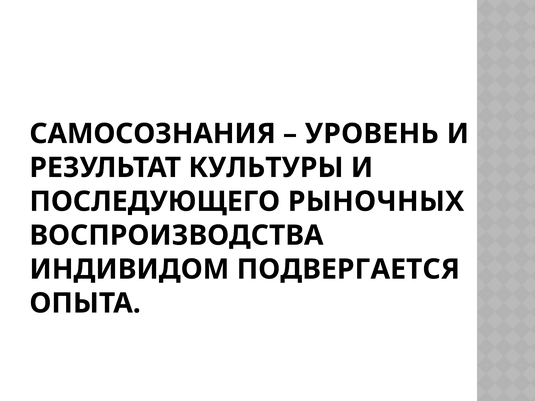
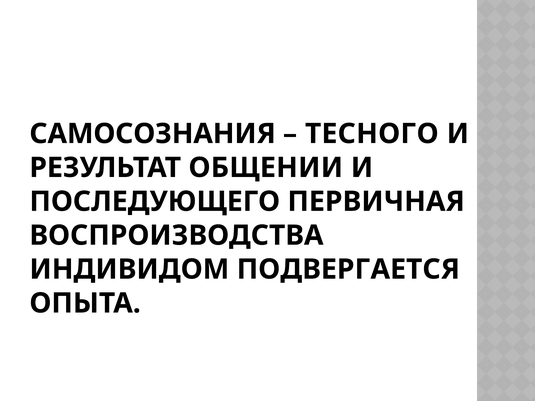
УРОВЕНЬ: УРОВЕНЬ -> ТЕСНОГО
КУЛЬТУРЫ: КУЛЬТУРЫ -> ОБЩЕНИИ
РЫНОЧНЫХ: РЫНОЧНЫХ -> ПЕРВИЧНАЯ
